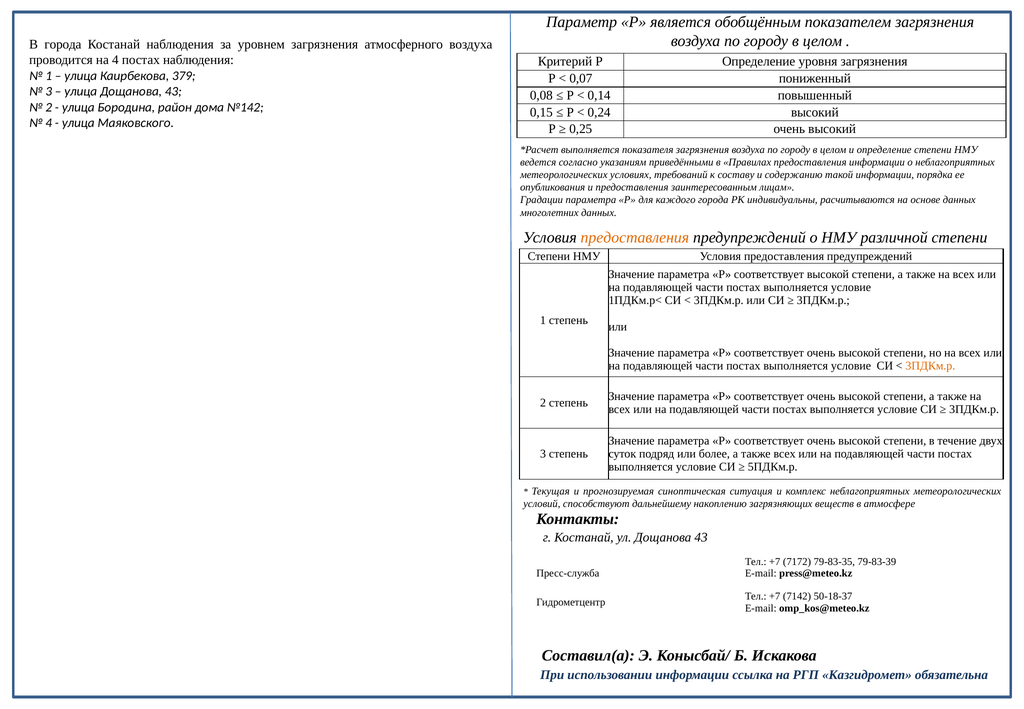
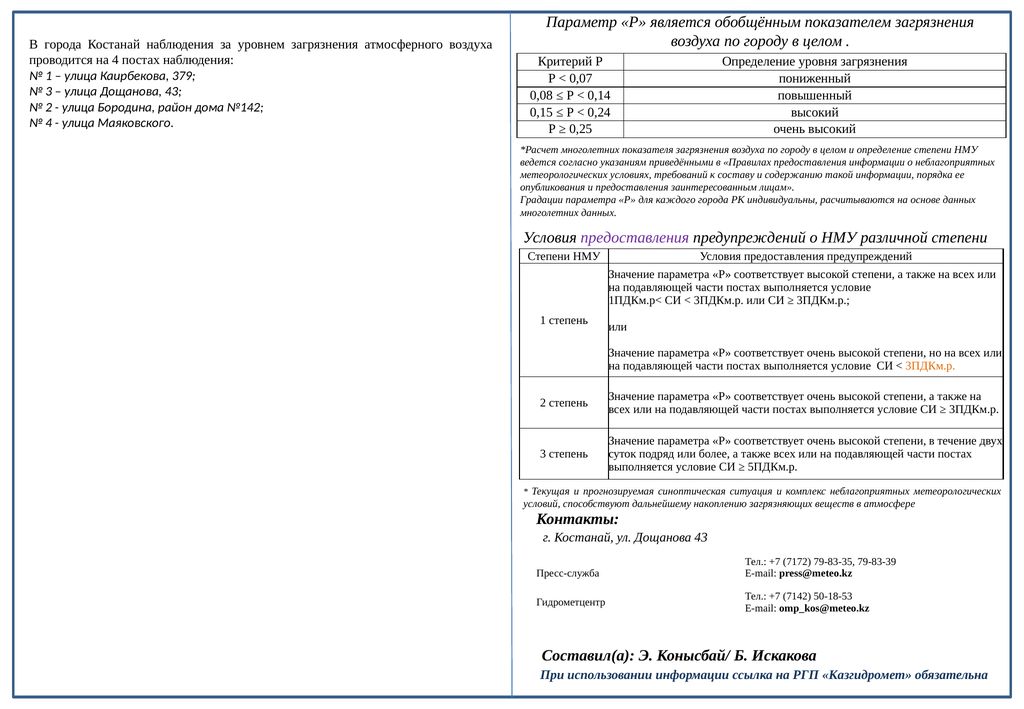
выполняется at (590, 150): выполняется -> многолетних
предоставления at (635, 237) colour: orange -> purple
50-18-37: 50-18-37 -> 50-18-53
